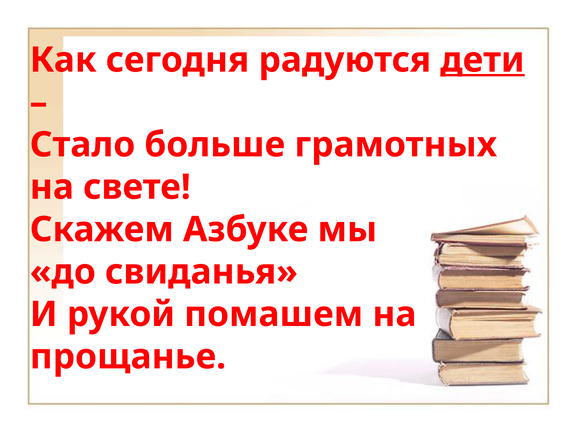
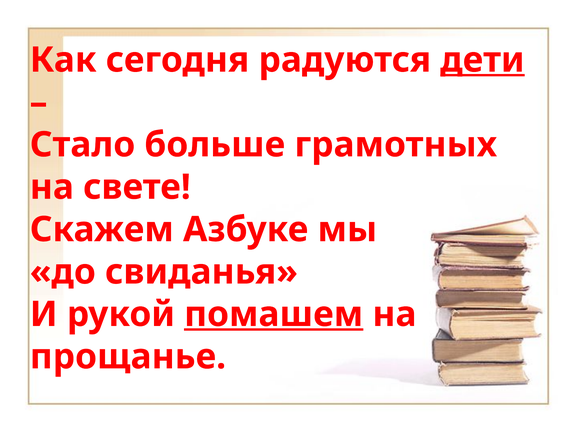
помашем underline: none -> present
